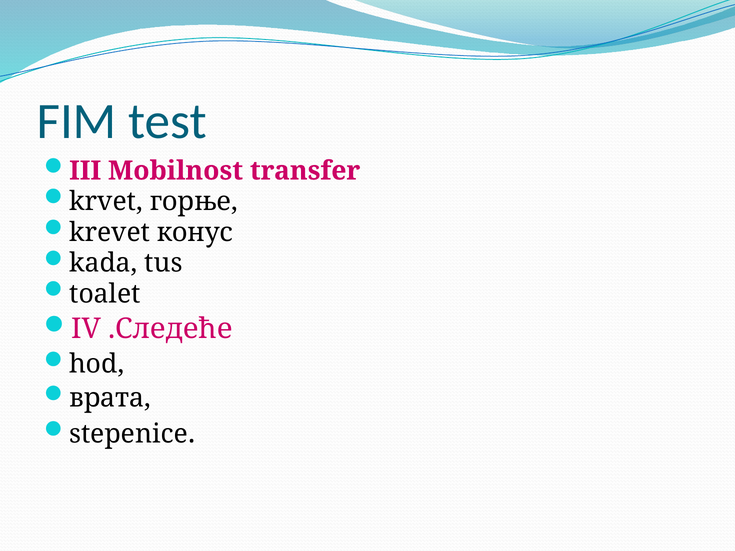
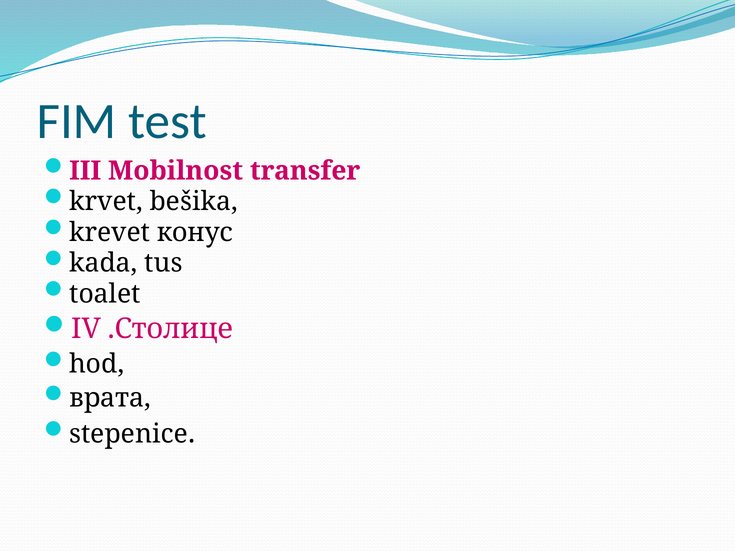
горње: горње -> bešika
.Следеће: .Следеће -> .Столице
